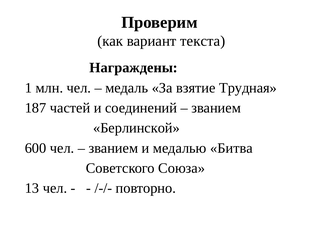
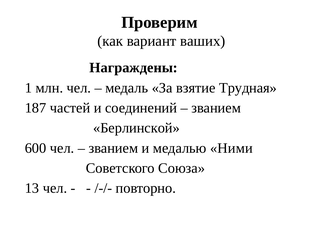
текста: текста -> ваших
Битва: Битва -> Ними
